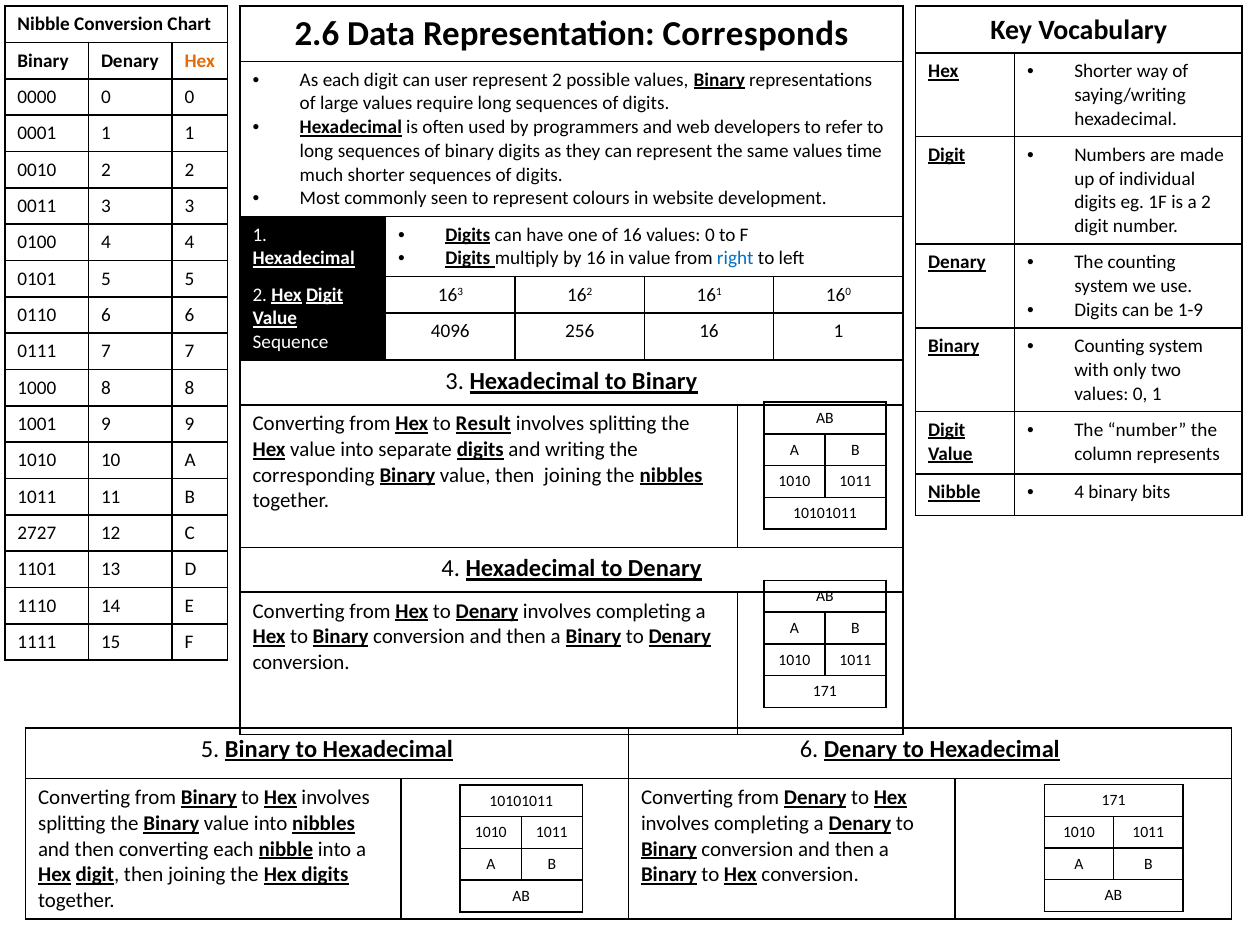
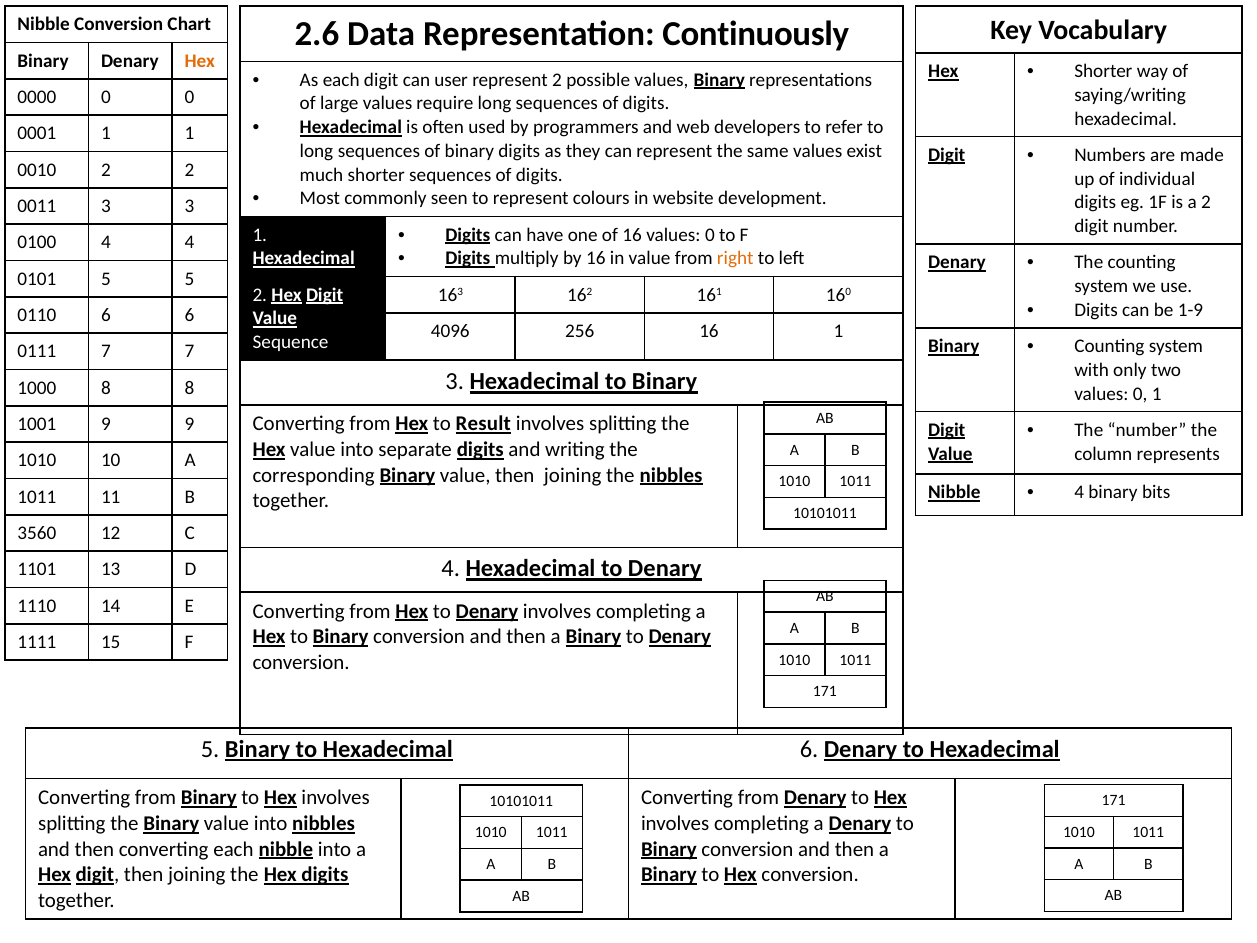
Corresponds: Corresponds -> Continuously
time: time -> exist
right colour: blue -> orange
2727: 2727 -> 3560
